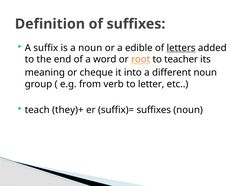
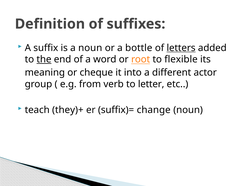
edible: edible -> bottle
the underline: none -> present
teacher: teacher -> flexible
different noun: noun -> actor
suffix)= suffixes: suffixes -> change
